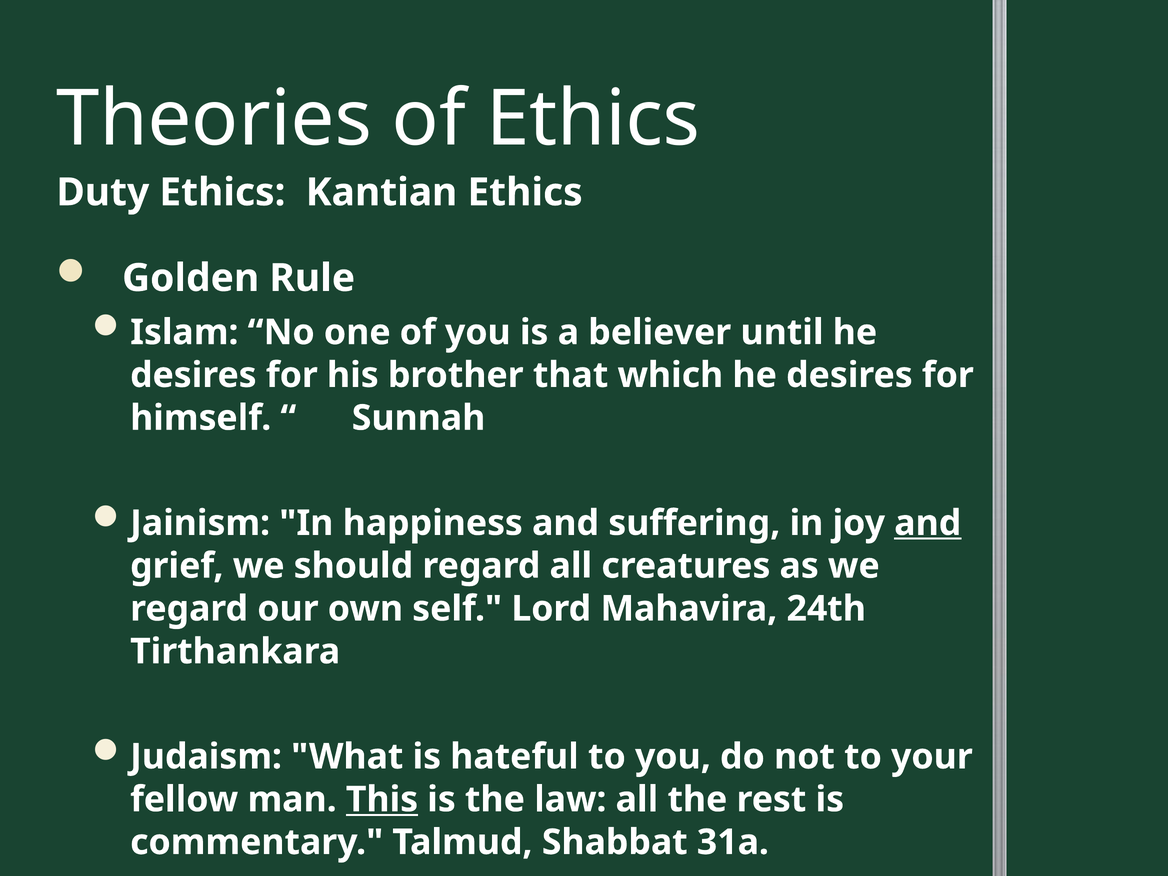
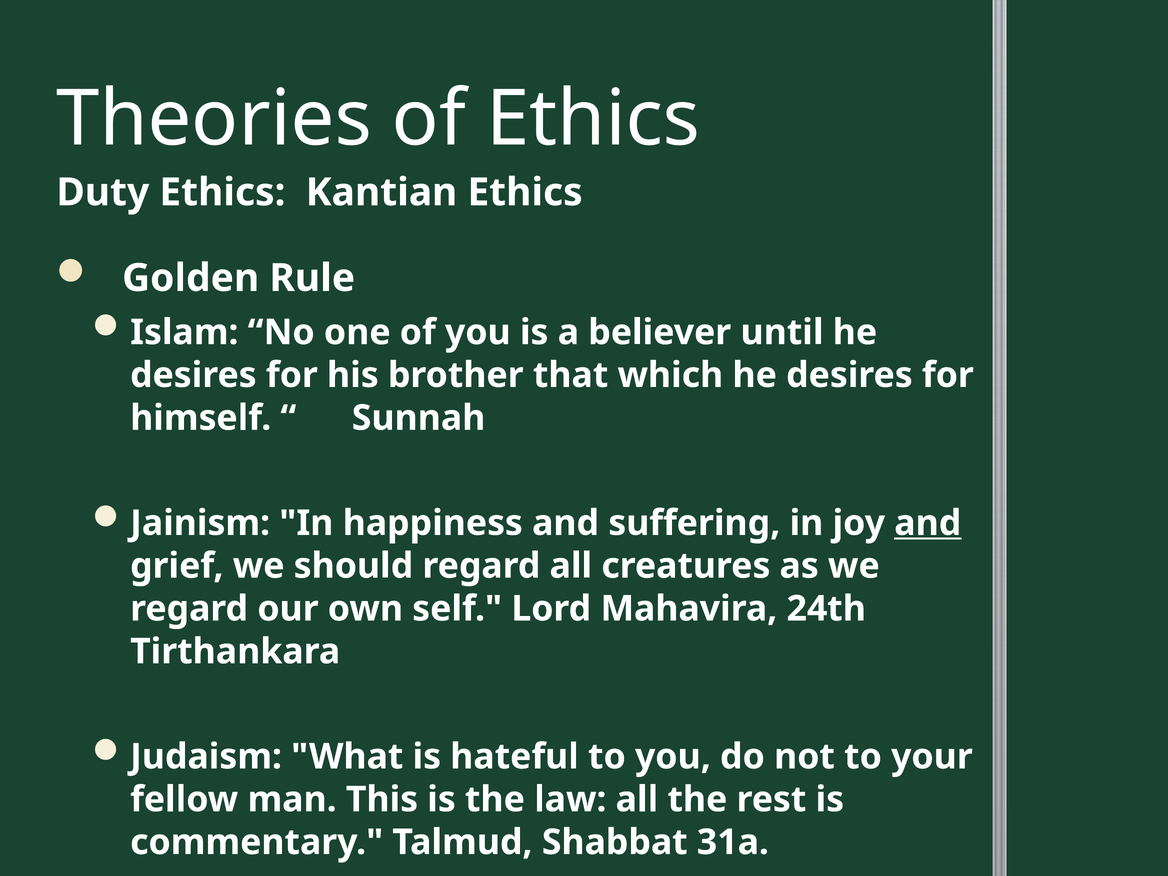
This underline: present -> none
